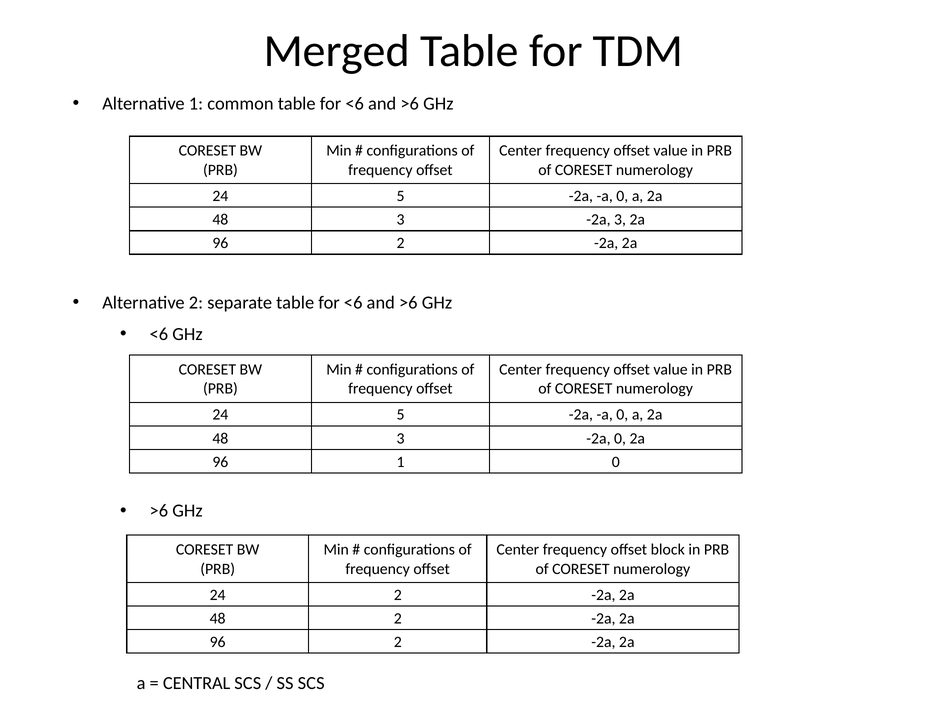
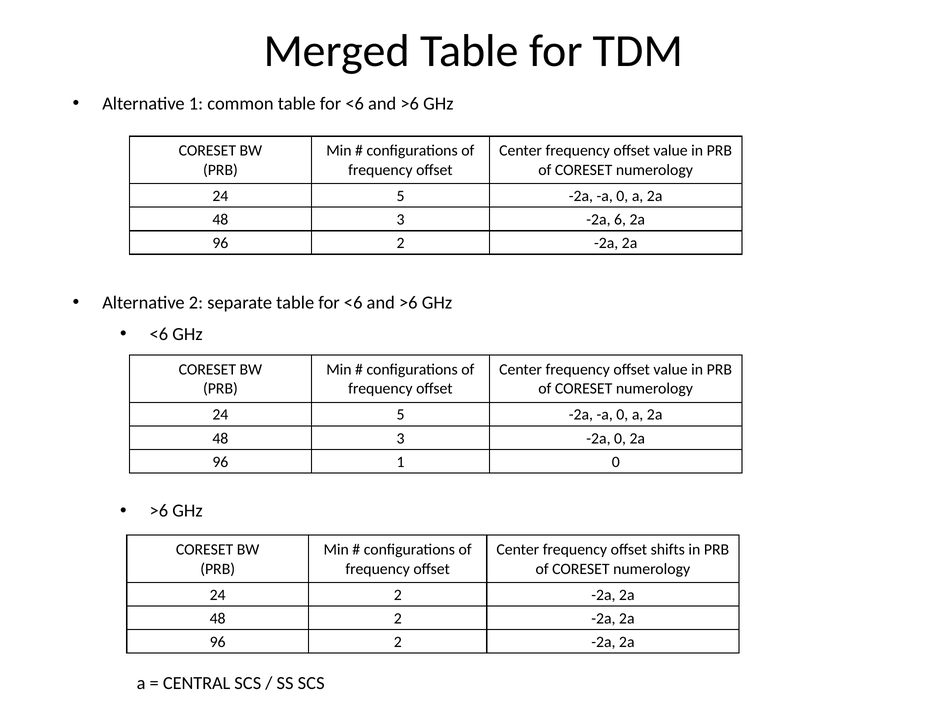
-2a 3: 3 -> 6
block: block -> shifts
